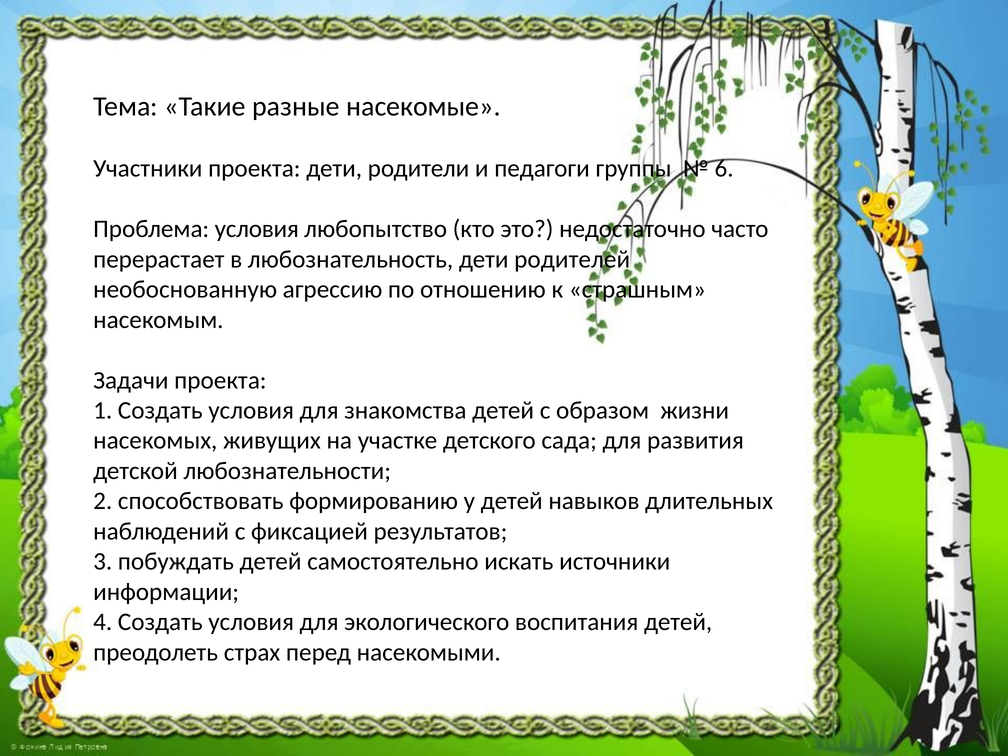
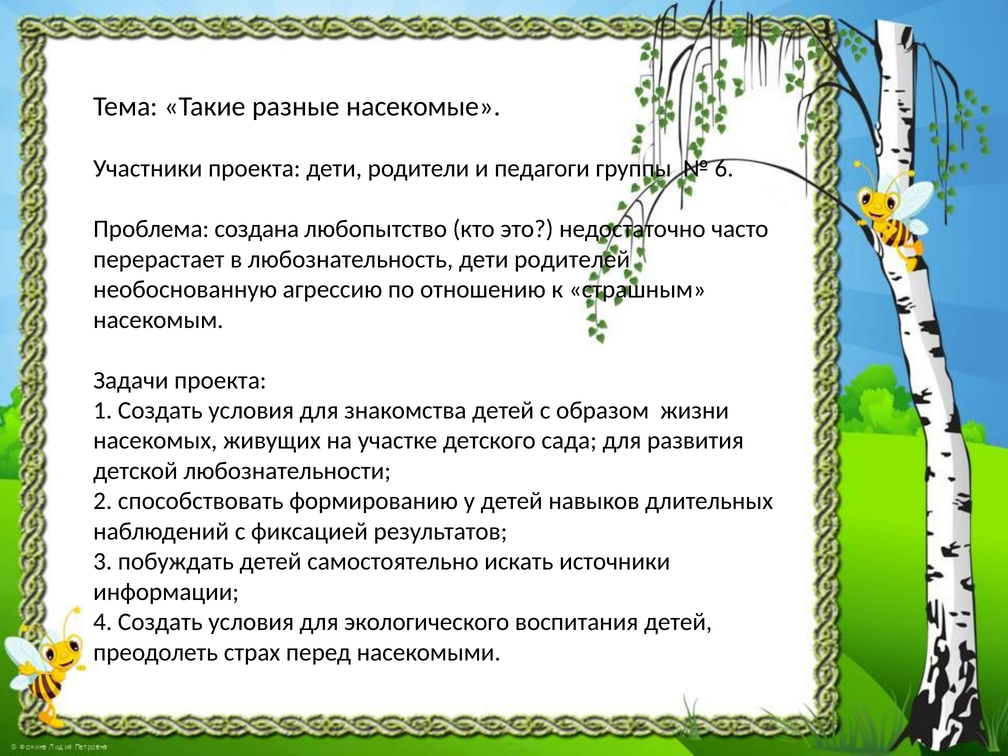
Проблема условия: условия -> создана
